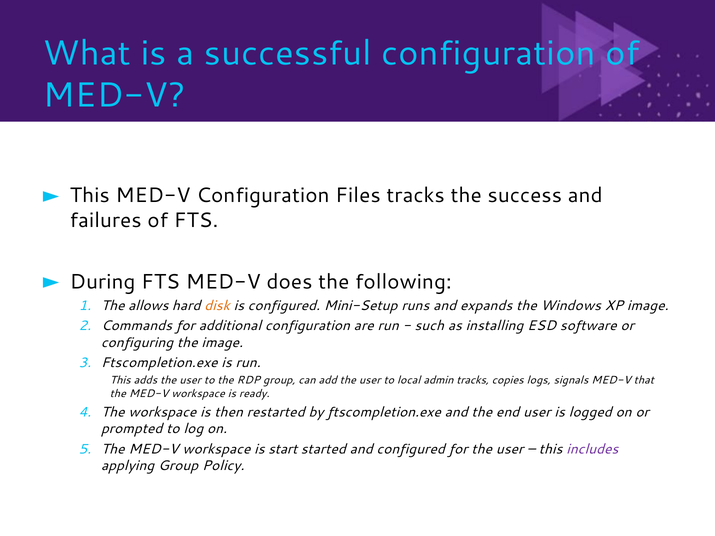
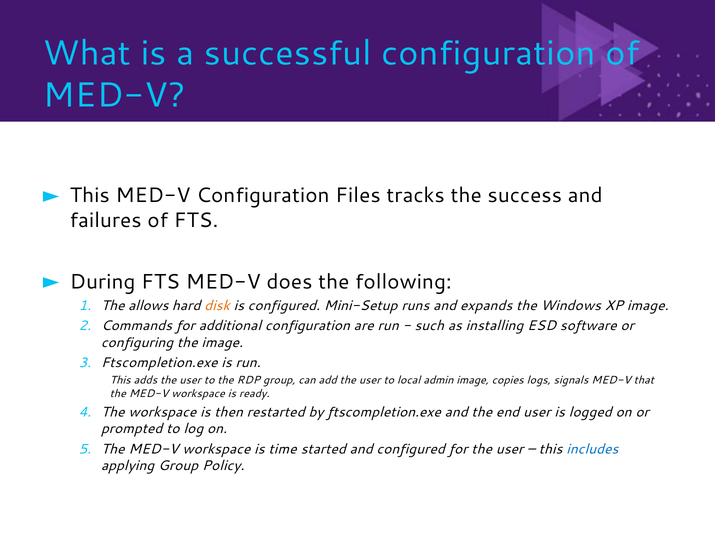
admin tracks: tracks -> image
start: start -> time
includes colour: purple -> blue
